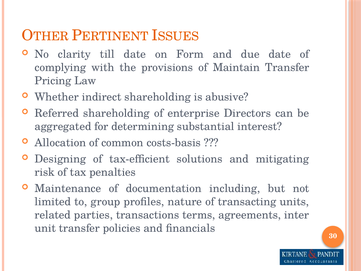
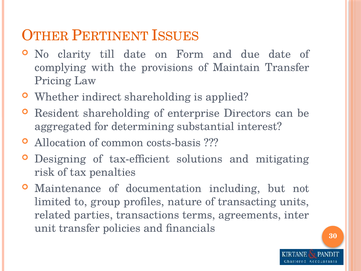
abusive: abusive -> applied
Referred: Referred -> Resident
